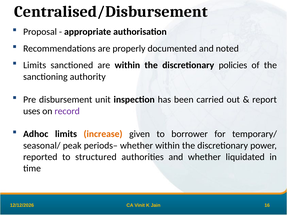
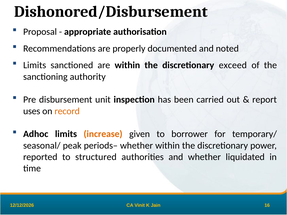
Centralised/Disbursement: Centralised/Disbursement -> Dishonored/Disbursement
policies: policies -> exceed
record colour: purple -> orange
